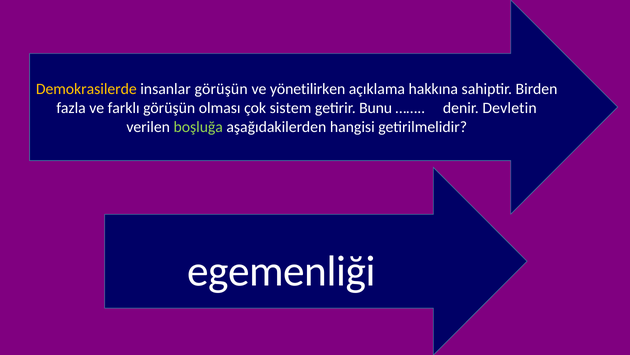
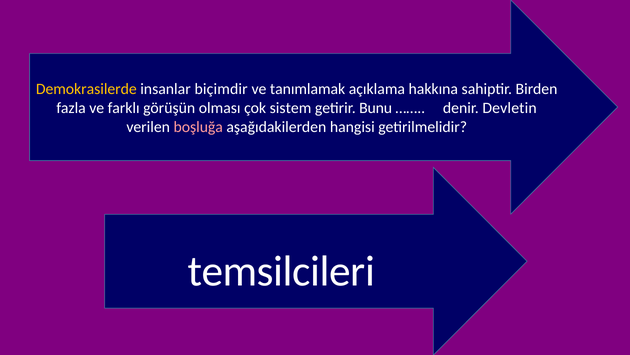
insanlar görüşün: görüşün -> biçimdir
yönetilirken: yönetilirken -> tanımlamak
boşluğa colour: light green -> pink
egemenliği: egemenliği -> temsilcileri
